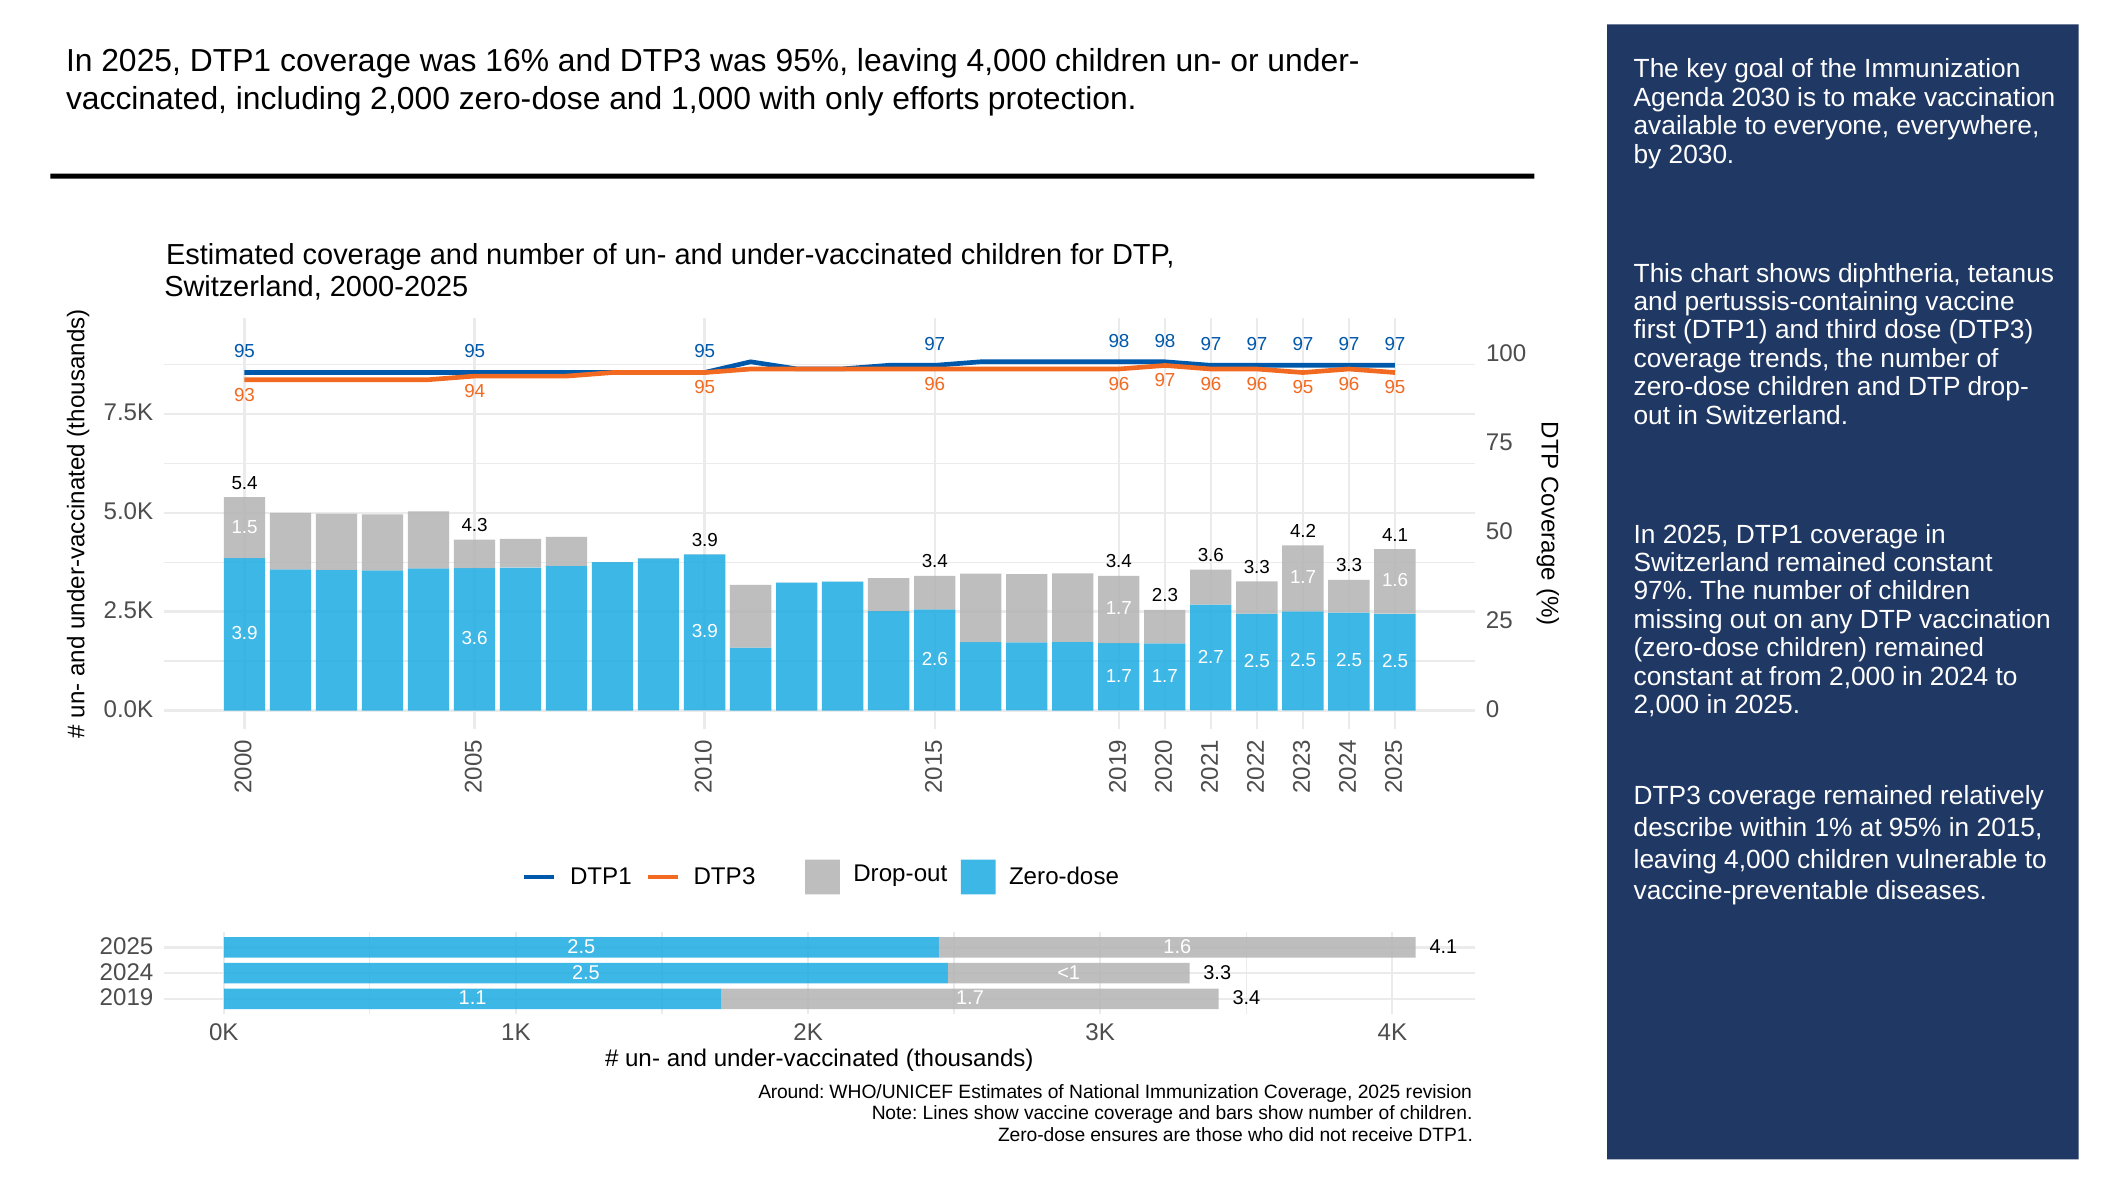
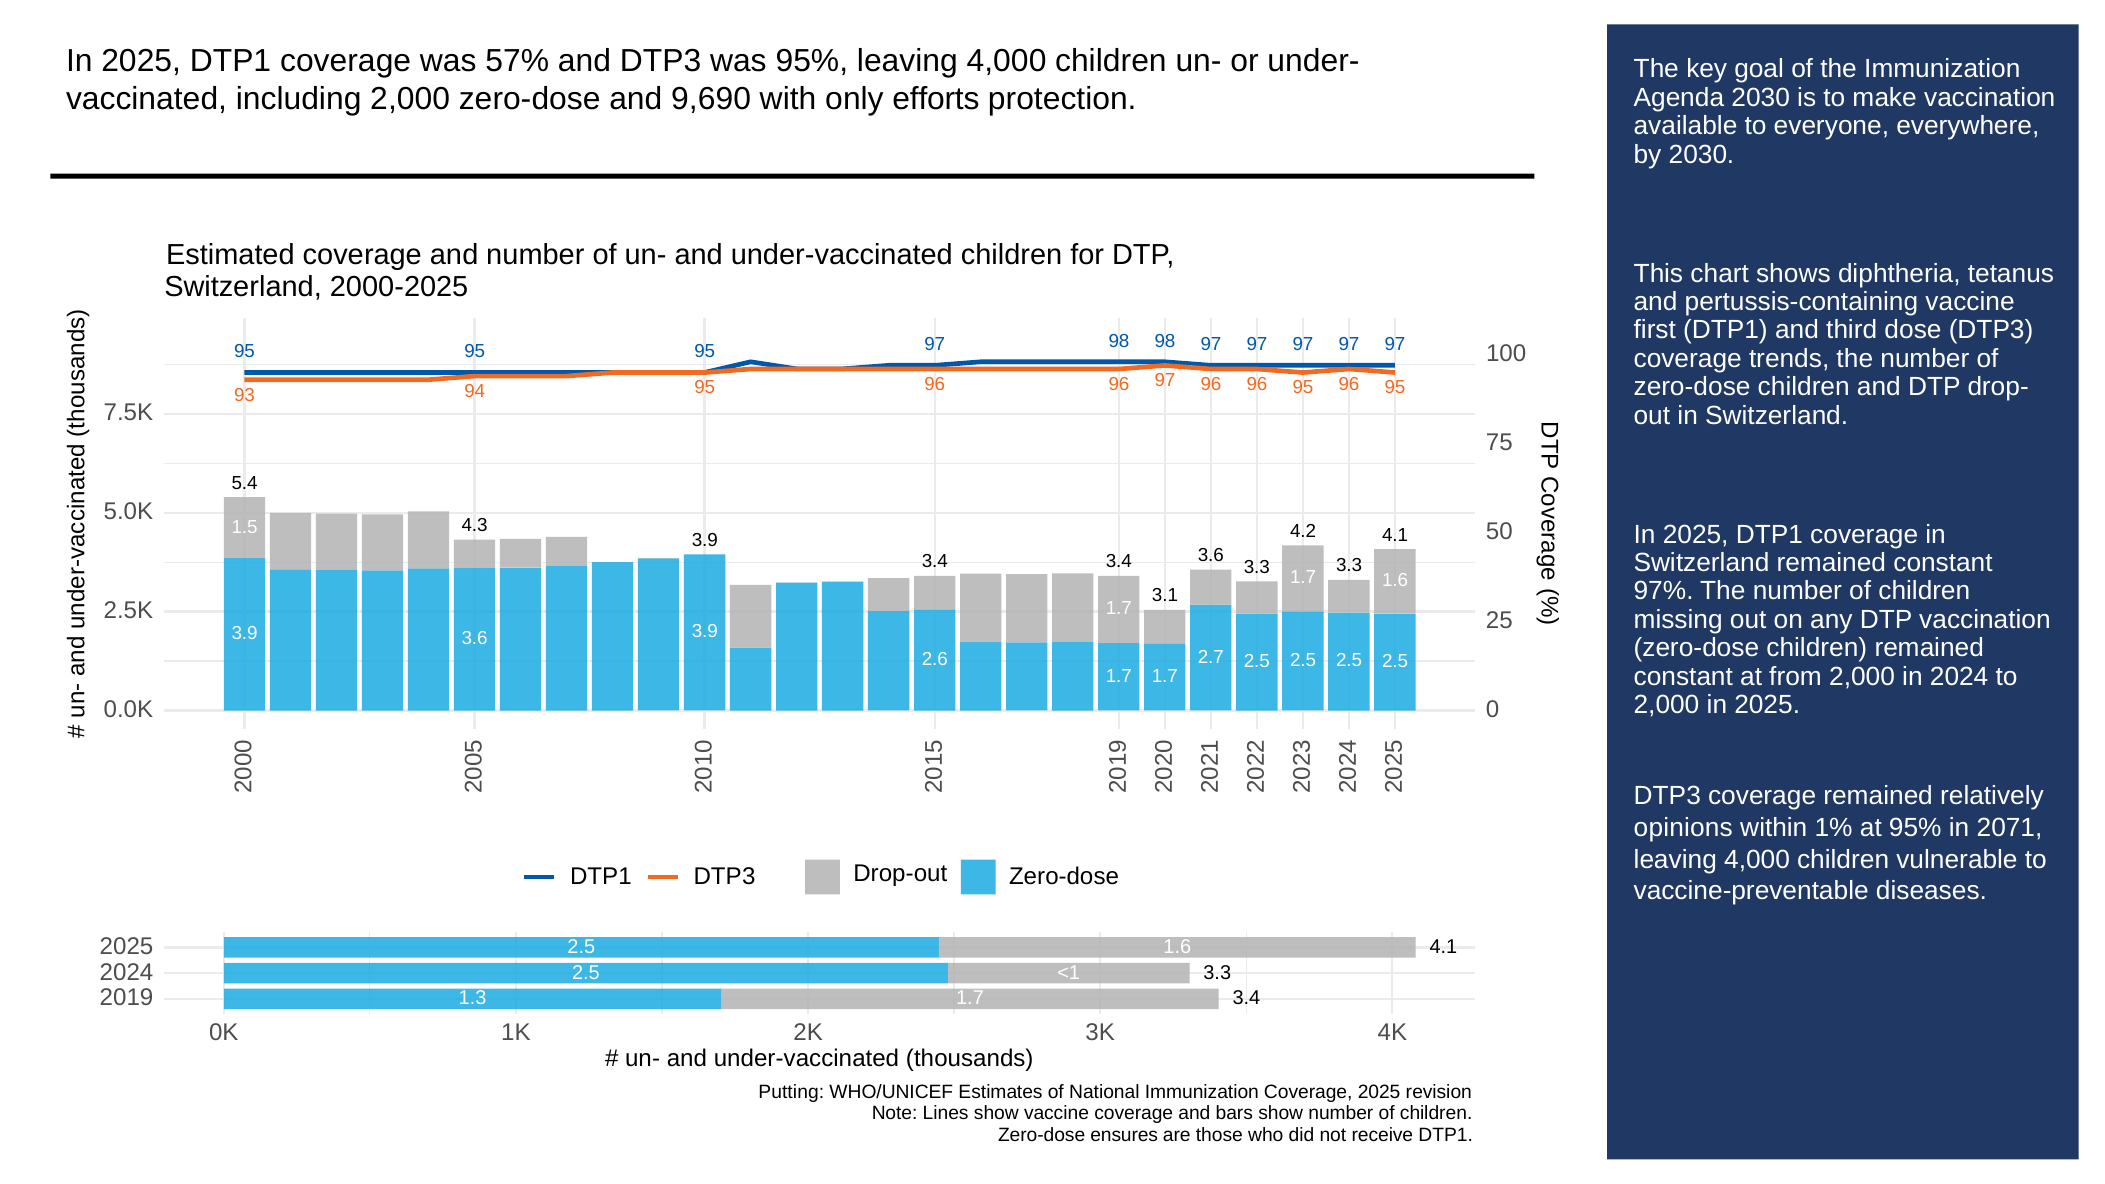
16%: 16% -> 57%
1,000: 1,000 -> 9,690
2.3: 2.3 -> 3.1
describe: describe -> opinions
2015: 2015 -> 2071
1.1: 1.1 -> 1.3
Around: Around -> Putting
